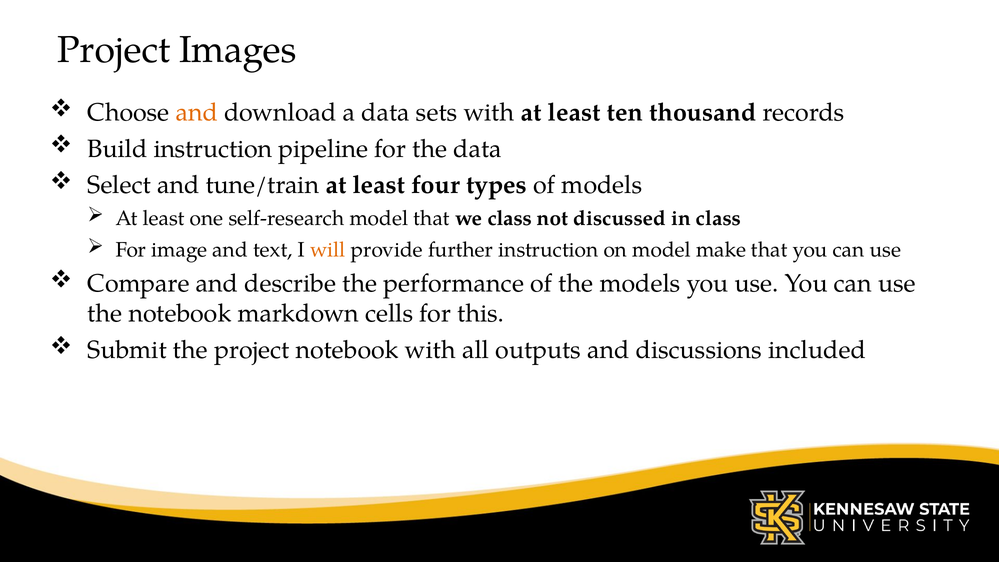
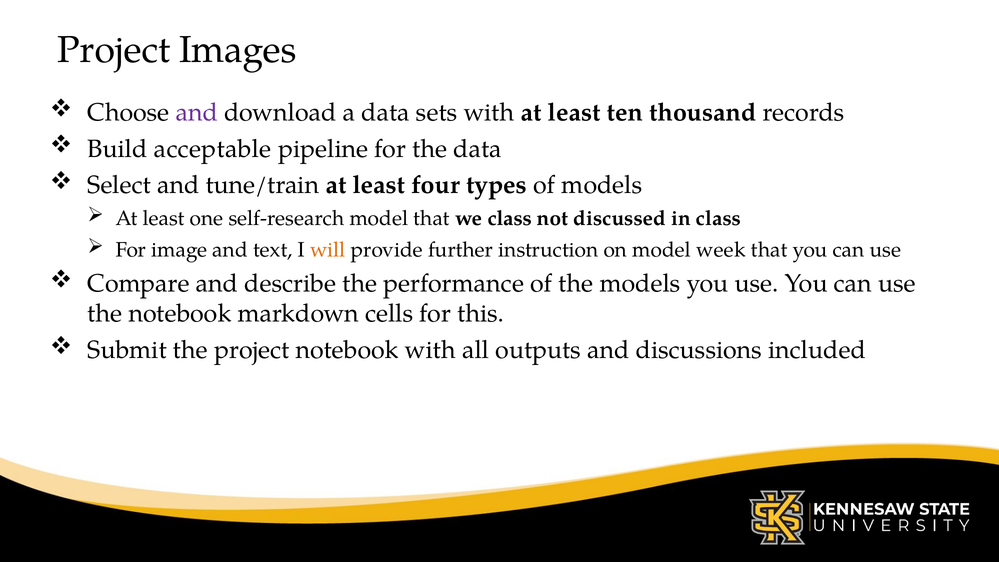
and at (197, 113) colour: orange -> purple
Build instruction: instruction -> acceptable
make: make -> week
